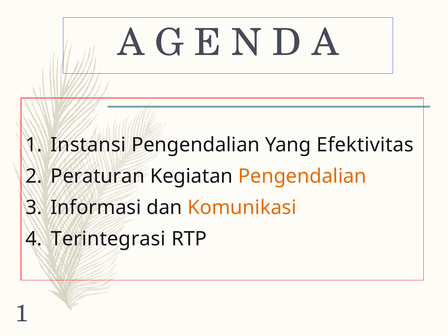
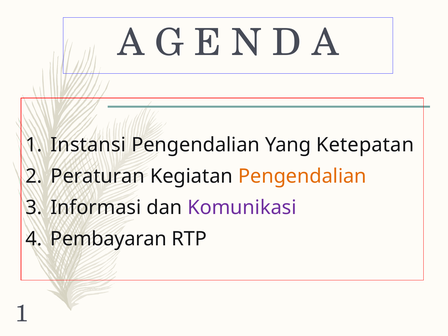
Efektivitas: Efektivitas -> Ketepatan
Komunikasi colour: orange -> purple
Terintegrasi: Terintegrasi -> Pembayaran
